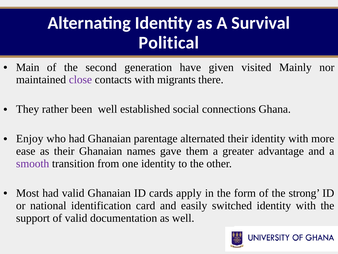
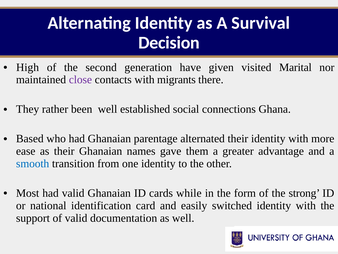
Political: Political -> Decision
Main: Main -> High
Mainly: Mainly -> Marital
Enjoy: Enjoy -> Based
smooth colour: purple -> blue
apply: apply -> while
